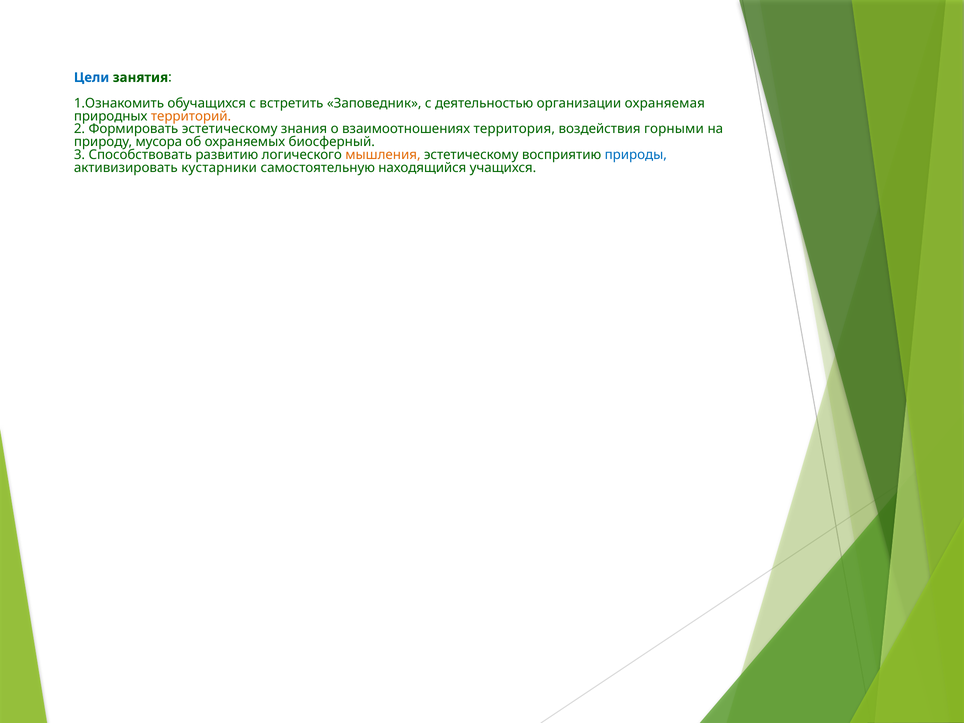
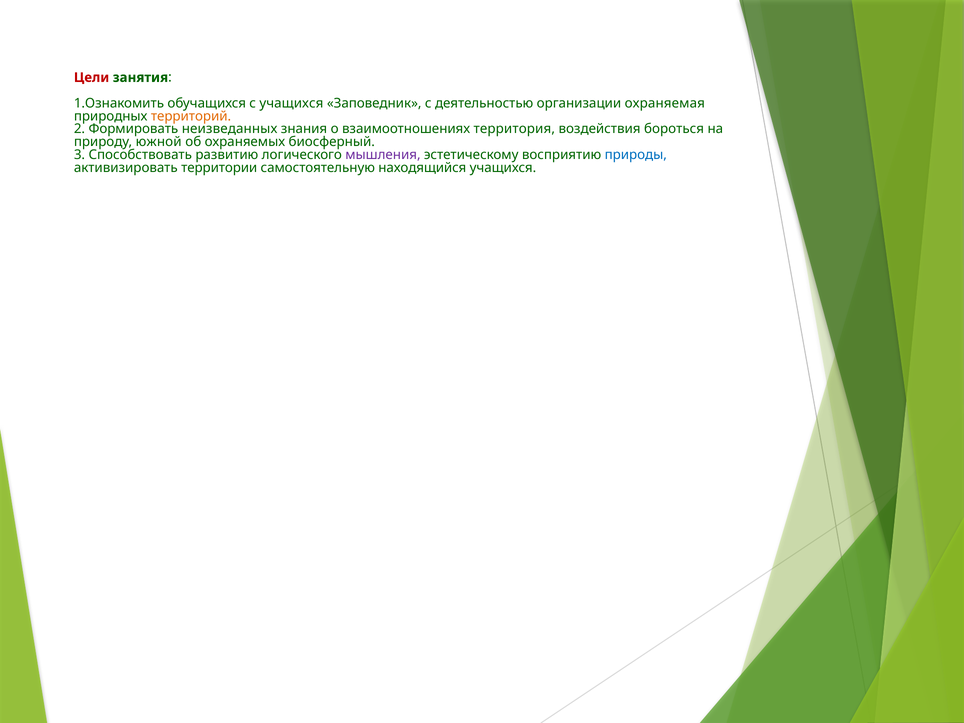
Цели colour: blue -> red
с встретить: встретить -> учащихся
Формировать эстетическому: эстетическому -> неизведанных
горными: горными -> бороться
мусора: мусора -> южной
мышления colour: orange -> purple
кустарники: кустарники -> территории
